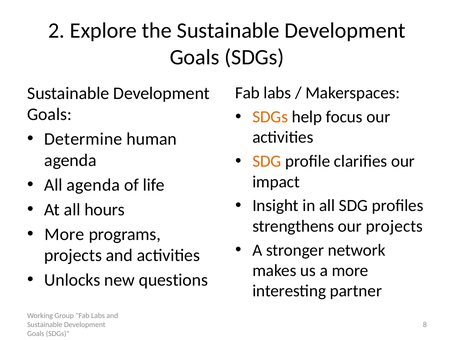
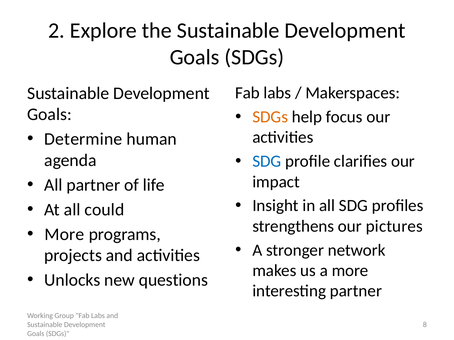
SDG at (267, 162) colour: orange -> blue
All agenda: agenda -> partner
hours: hours -> could
our projects: projects -> pictures
